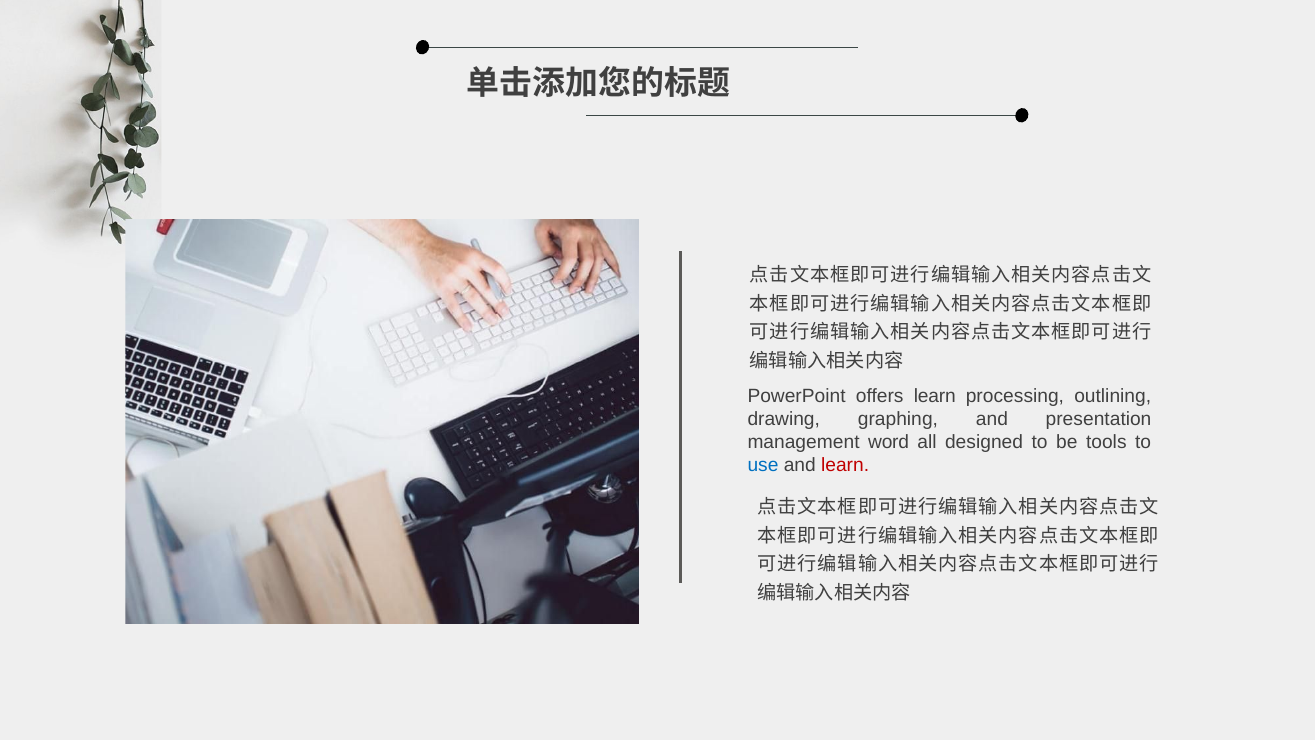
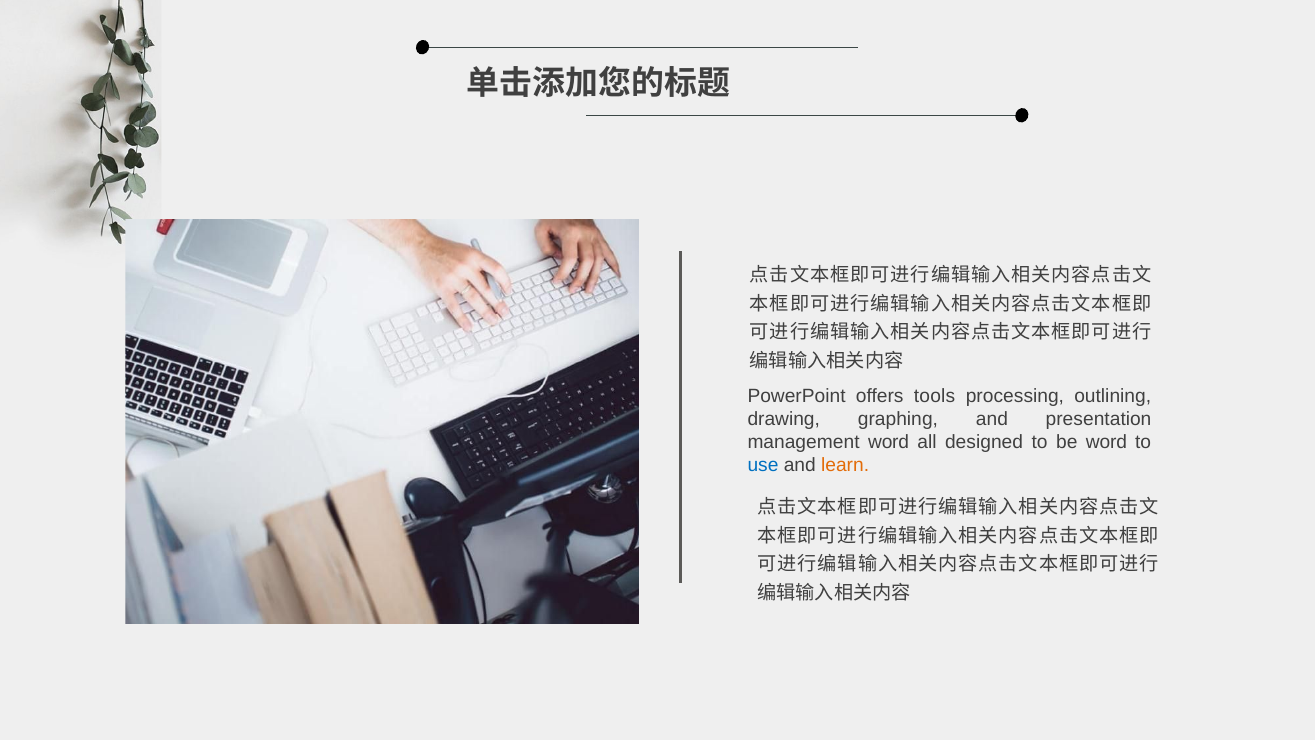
offers learn: learn -> tools
be tools: tools -> word
learn at (845, 465) colour: red -> orange
